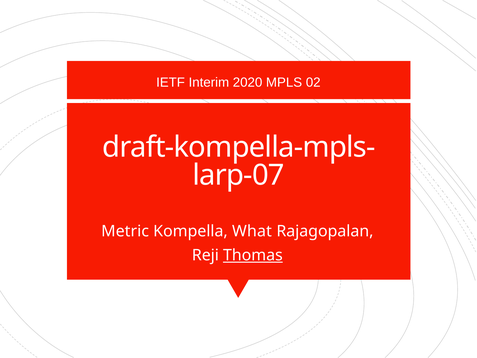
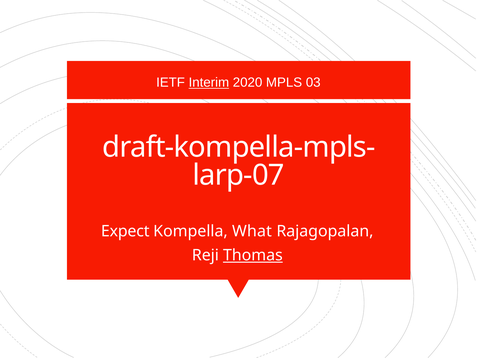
Interim underline: none -> present
02: 02 -> 03
Metric: Metric -> Expect
